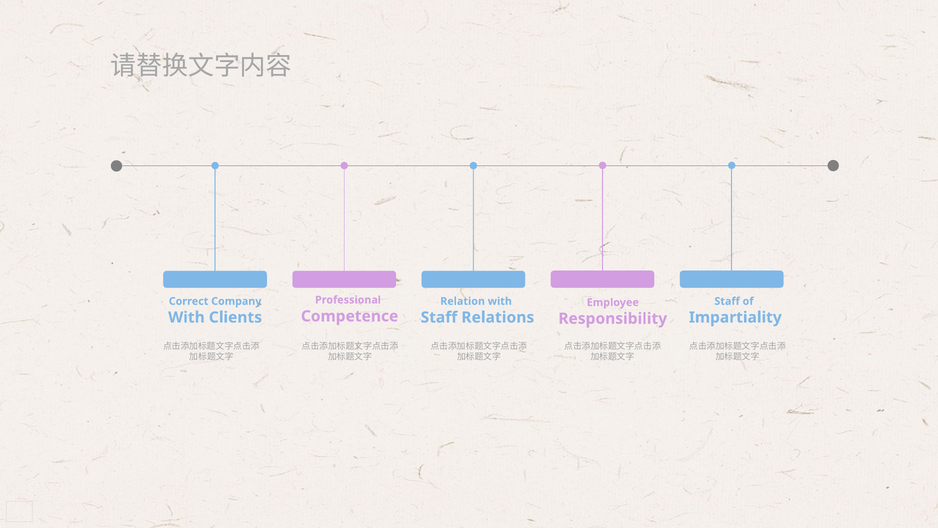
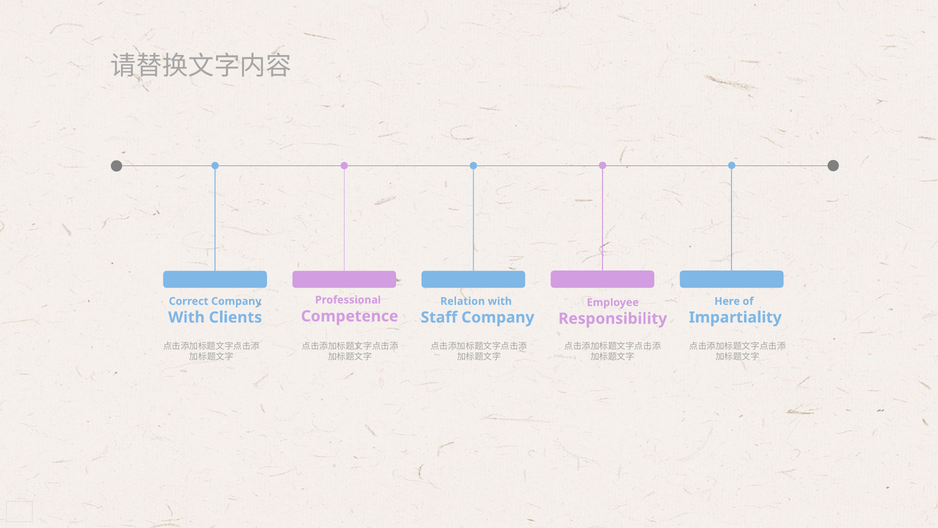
Staff at (727, 301): Staff -> Here
Staff Relations: Relations -> Company
